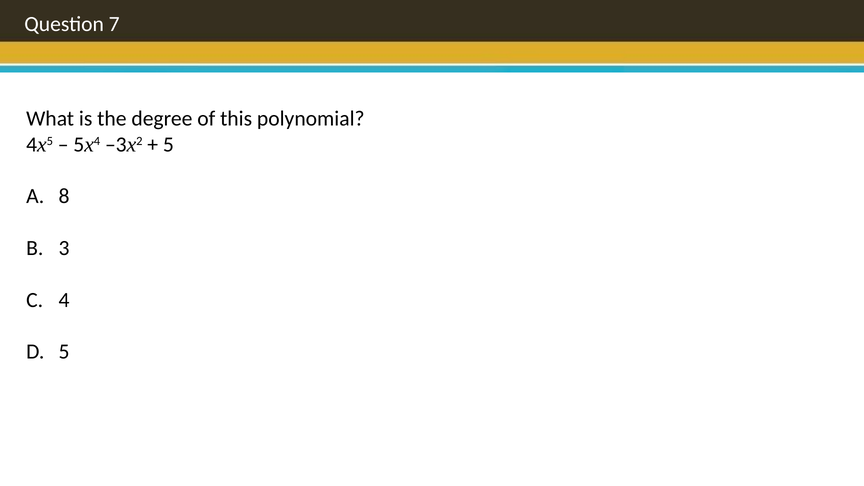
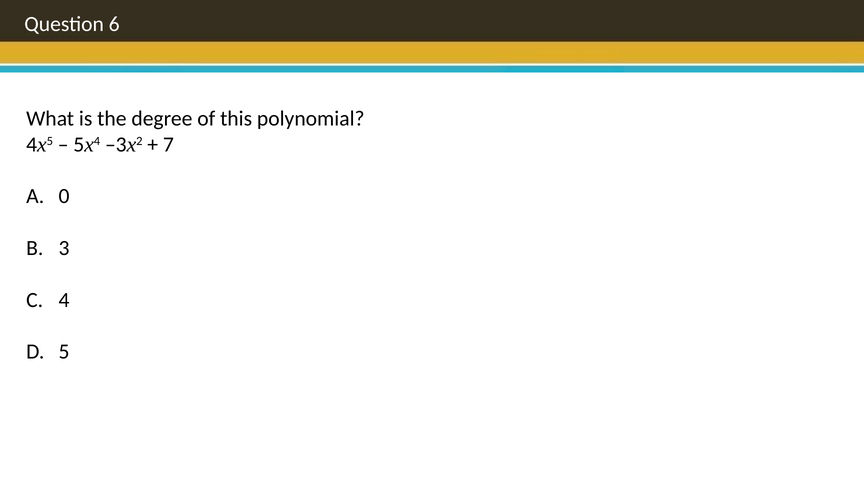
7: 7 -> 6
5 at (168, 144): 5 -> 7
8: 8 -> 0
